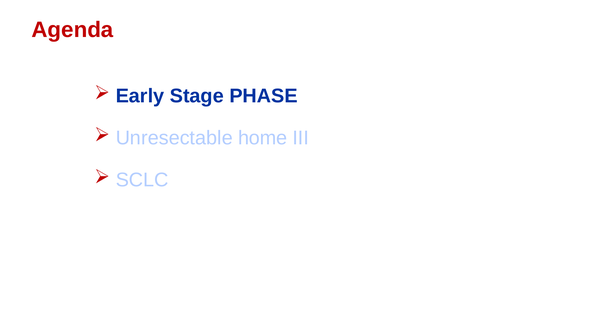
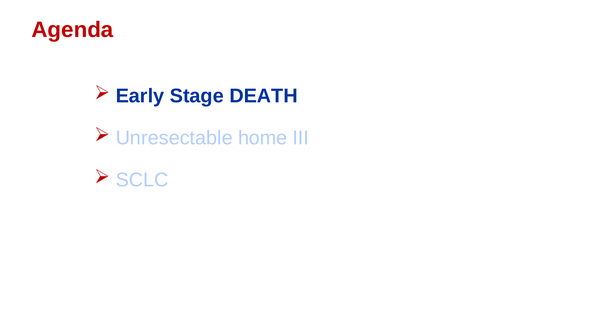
PHASE: PHASE -> DEATH
